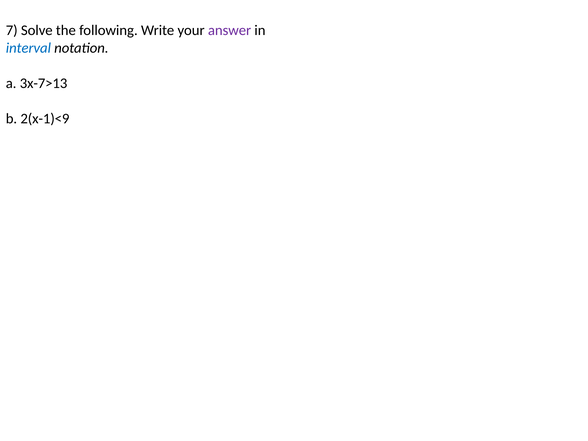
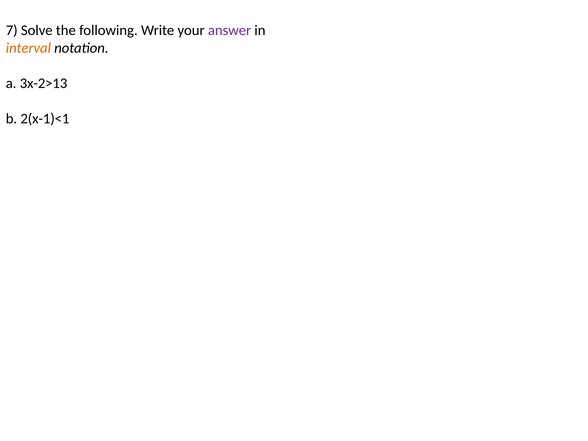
interval colour: blue -> orange
3x-7>13: 3x-7>13 -> 3x-2>13
2(x-1)<9: 2(x-1)<9 -> 2(x-1)<1
